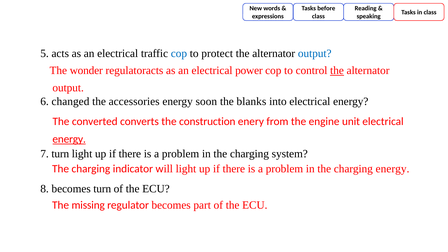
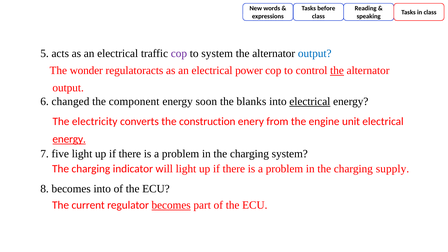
cop at (179, 53) colour: blue -> purple
to protect: protect -> system
accessories: accessories -> component
electrical at (310, 101) underline: none -> present
converted: converted -> electricity
7 turn: turn -> five
charging energy: energy -> supply
becomes turn: turn -> into
missing: missing -> current
becomes at (171, 205) underline: none -> present
